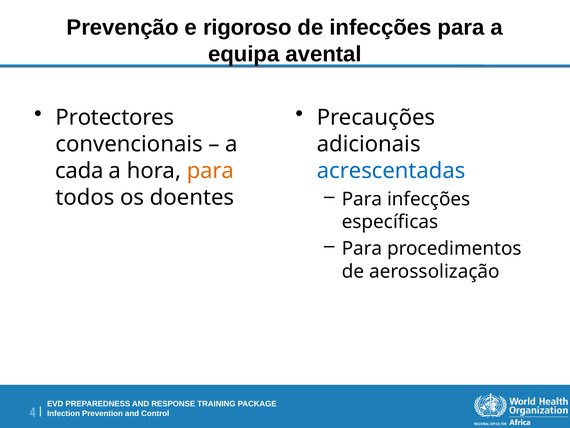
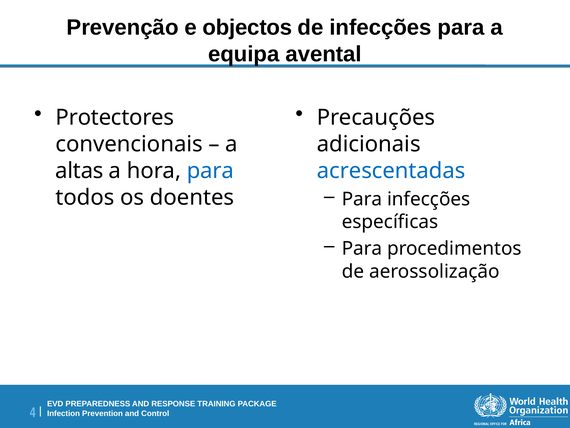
rigoroso: rigoroso -> objectos
cada: cada -> altas
para at (210, 171) colour: orange -> blue
